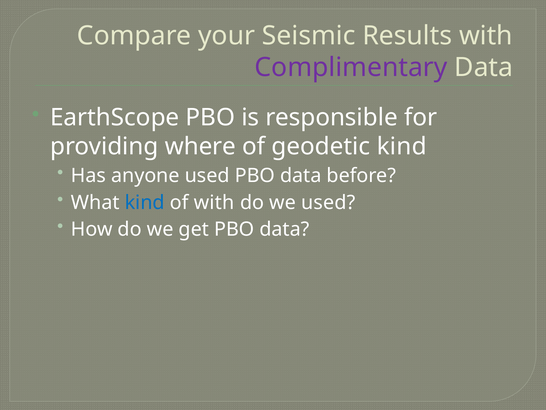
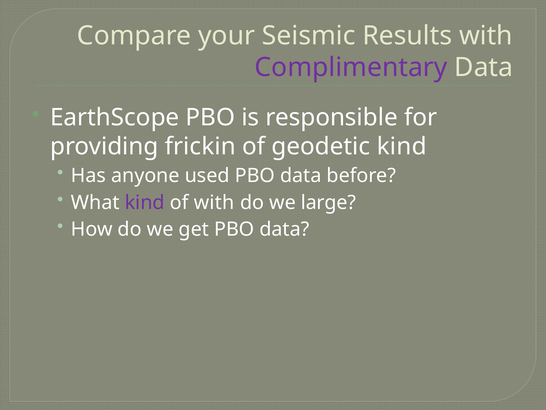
where: where -> frickin
kind at (145, 202) colour: blue -> purple
we used: used -> large
